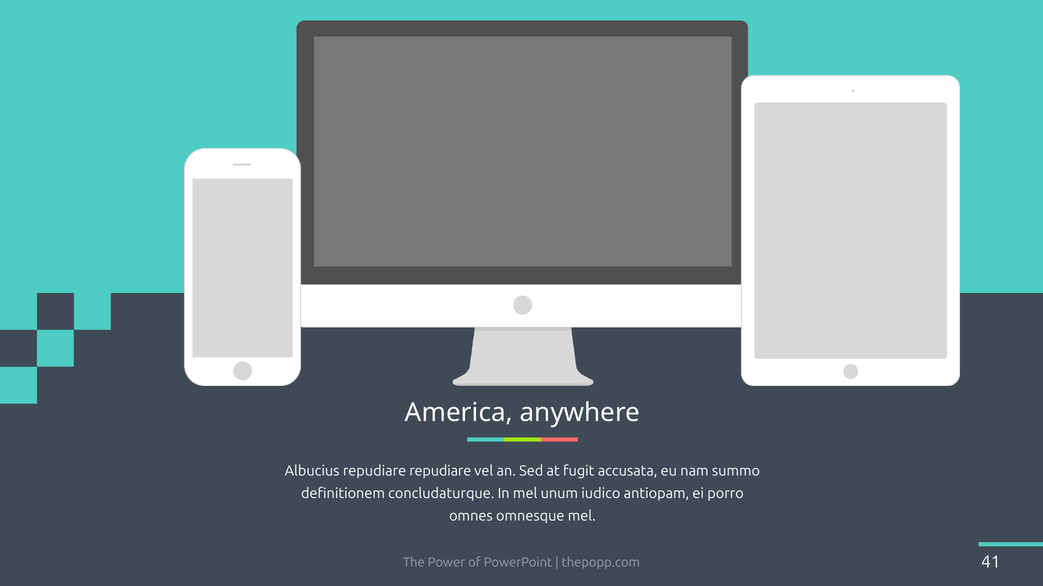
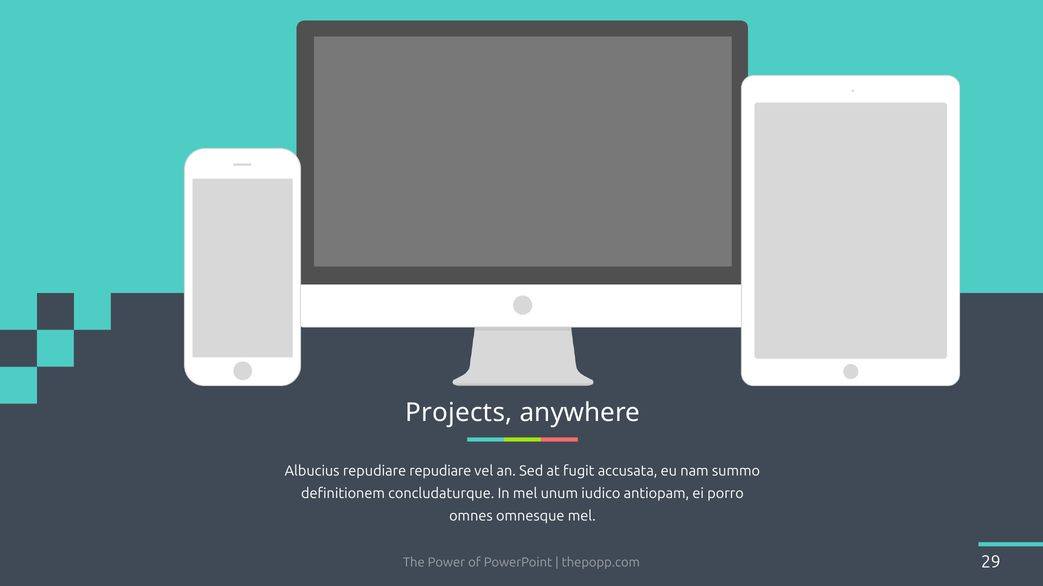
America: America -> Projects
41: 41 -> 29
